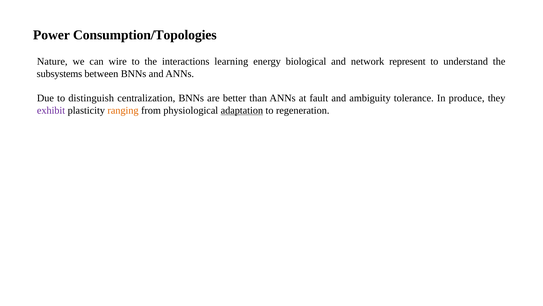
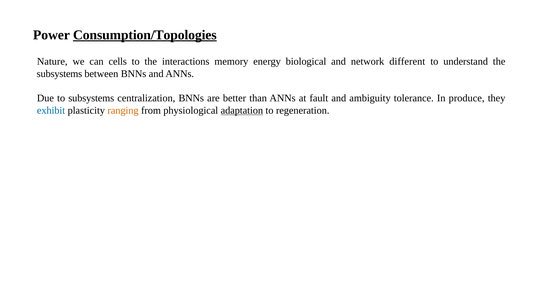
Consumption/Topologies underline: none -> present
wire: wire -> cells
learning: learning -> memory
represent: represent -> different
to distinguish: distinguish -> subsystems
exhibit colour: purple -> blue
